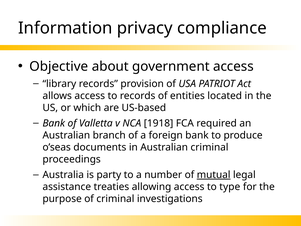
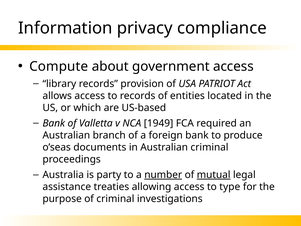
Objective: Objective -> Compute
1918: 1918 -> 1949
number underline: none -> present
